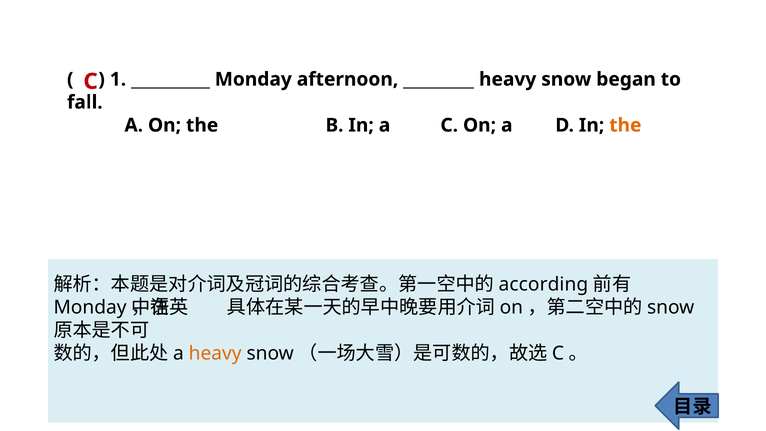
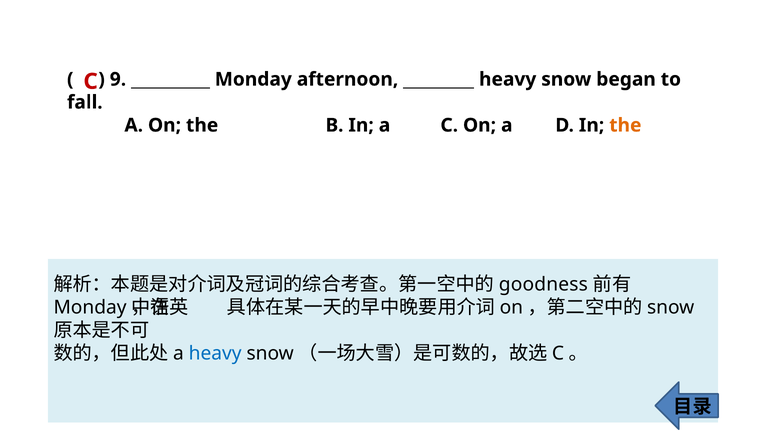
1: 1 -> 9
according: according -> goodness
heavy at (215, 353) colour: orange -> blue
